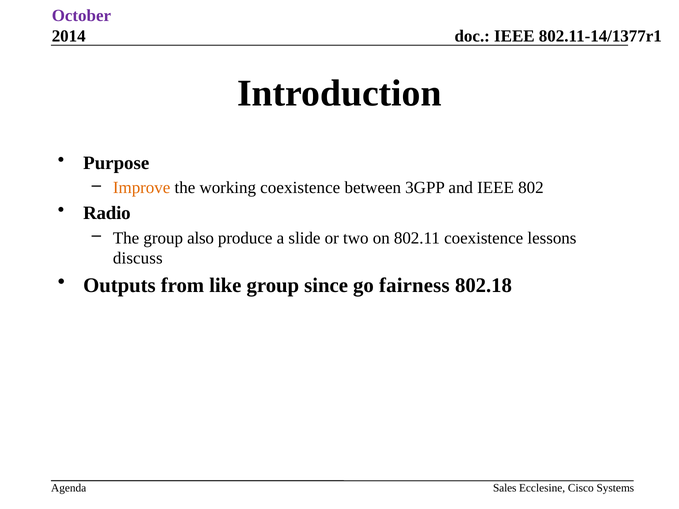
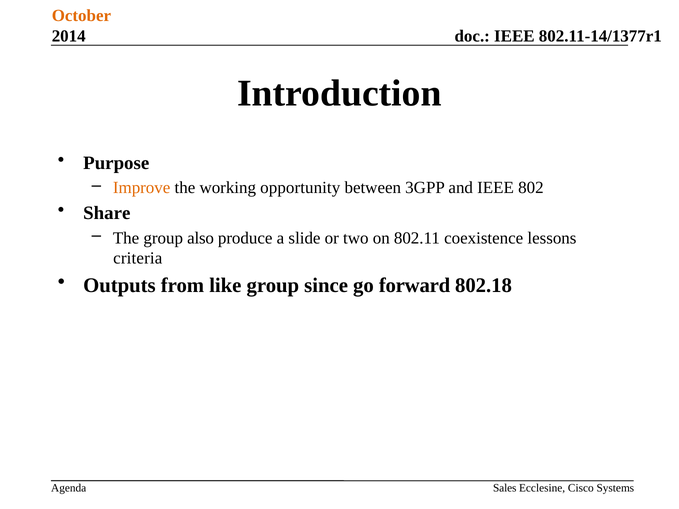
October colour: purple -> orange
working coexistence: coexistence -> opportunity
Radio: Radio -> Share
discuss: discuss -> criteria
fairness: fairness -> forward
